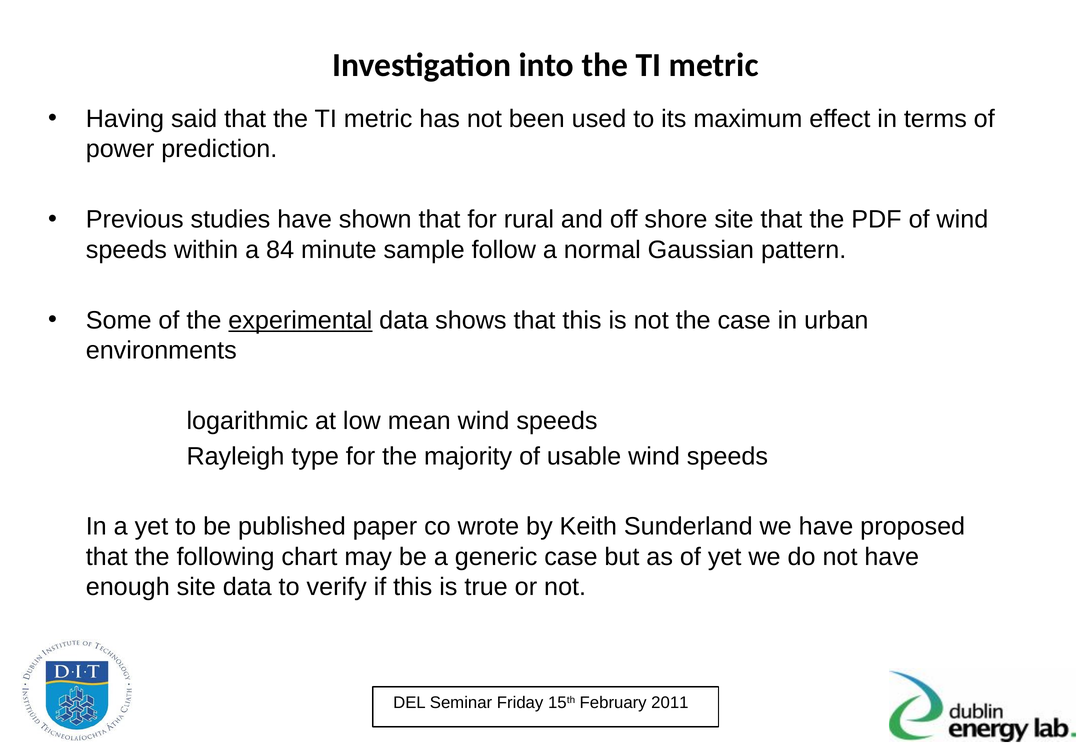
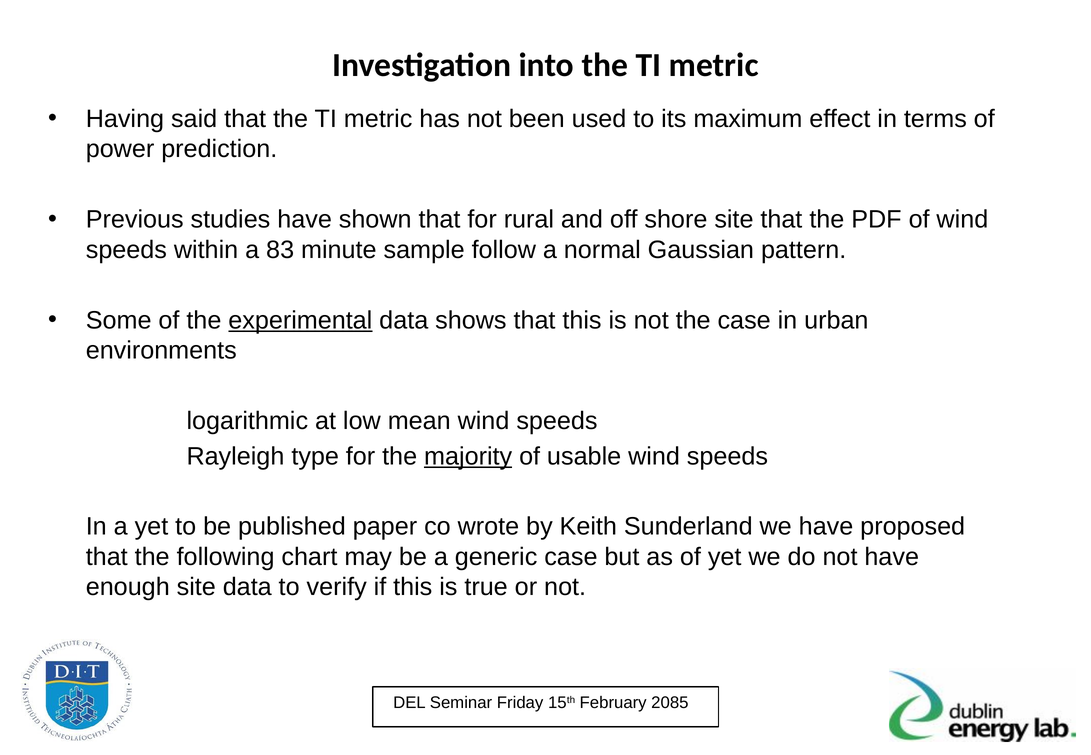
84: 84 -> 83
majority underline: none -> present
2011: 2011 -> 2085
